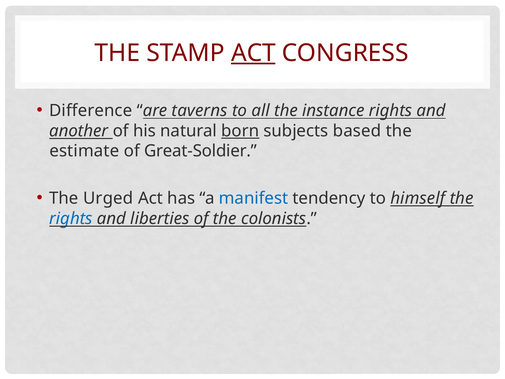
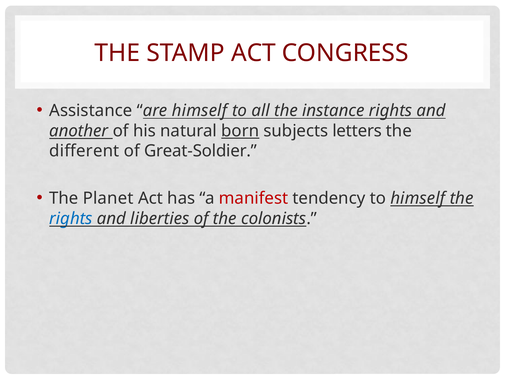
ACT at (253, 53) underline: present -> none
Difference: Difference -> Assistance
are taverns: taverns -> himself
based: based -> letters
estimate: estimate -> different
Urged: Urged -> Planet
manifest colour: blue -> red
